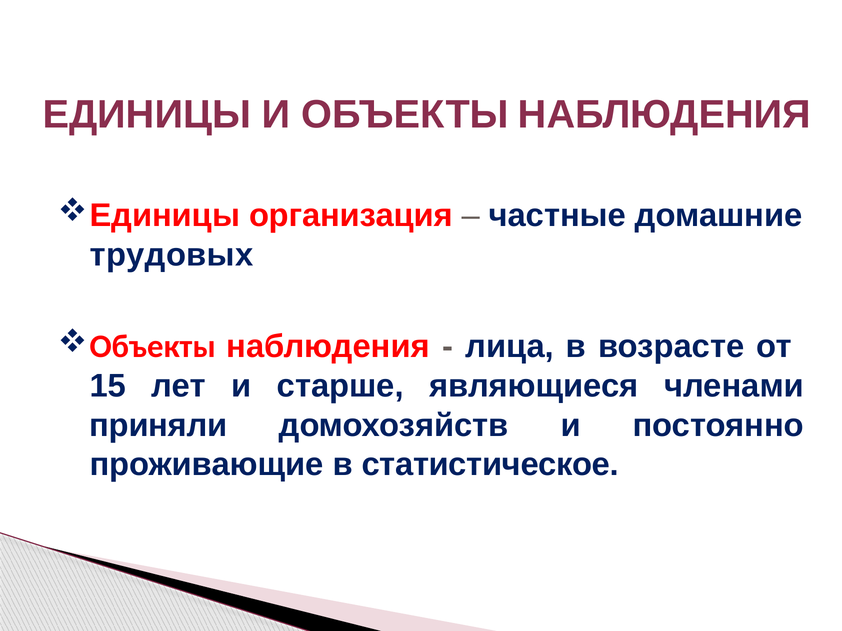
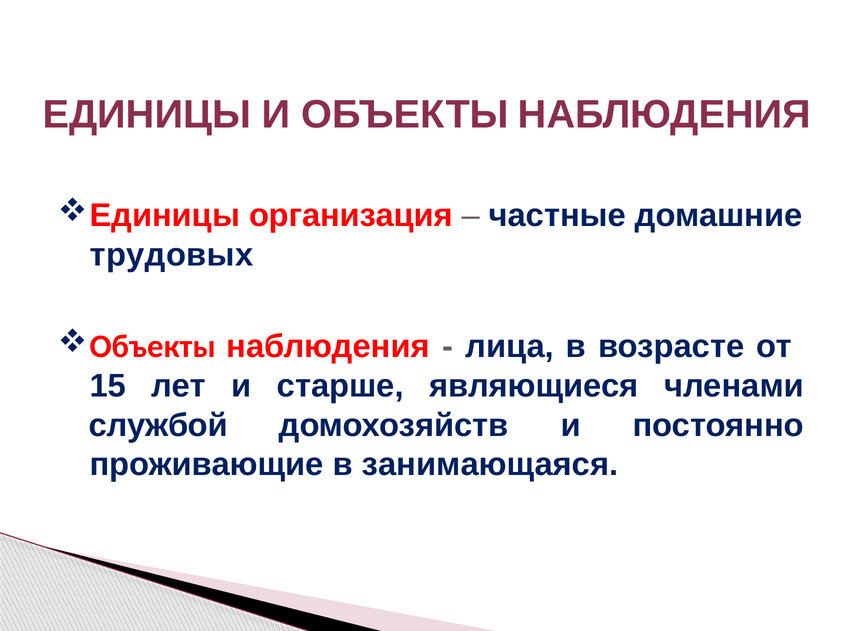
приняли: приняли -> службой
статистическое: статистическое -> занимающаяся
